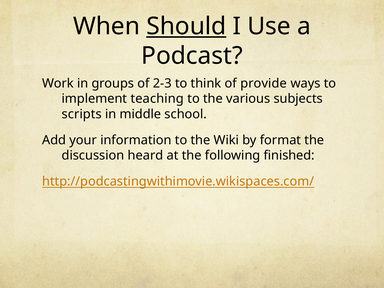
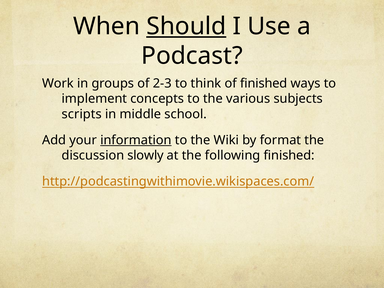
of provide: provide -> finished
teaching: teaching -> concepts
information underline: none -> present
heard: heard -> slowly
